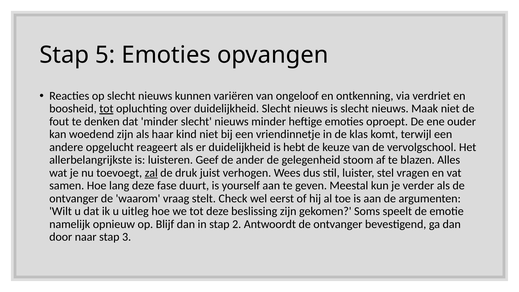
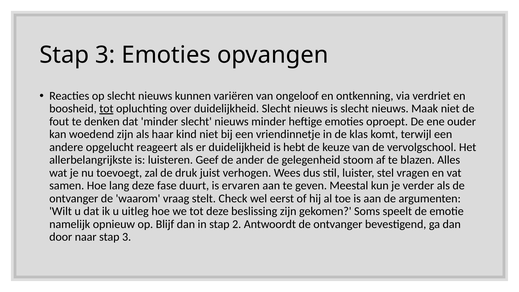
5 at (105, 55): 5 -> 3
zal underline: present -> none
yourself: yourself -> ervaren
